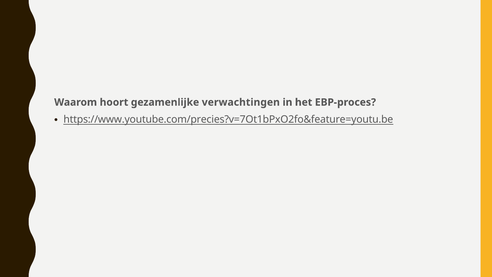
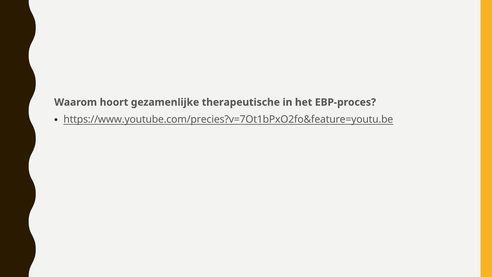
verwachtingen: verwachtingen -> therapeutische
